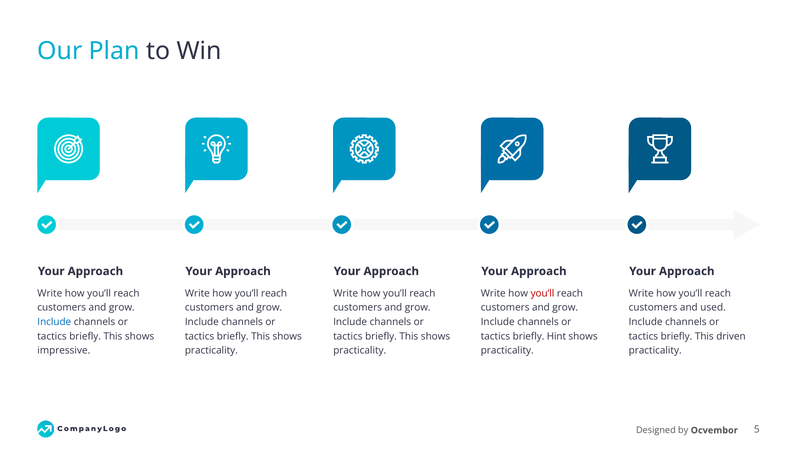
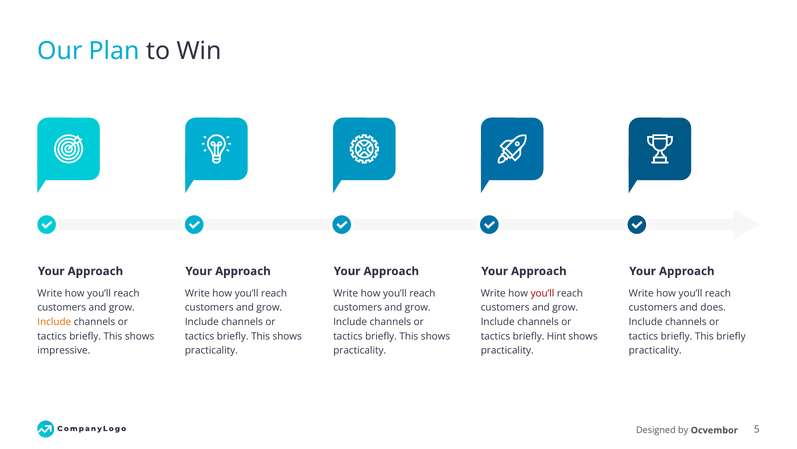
used: used -> does
Include at (54, 321) colour: blue -> orange
This driven: driven -> briefly
